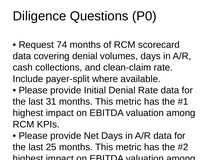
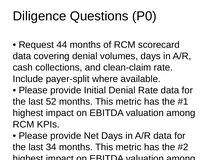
74: 74 -> 44
31: 31 -> 52
25: 25 -> 34
